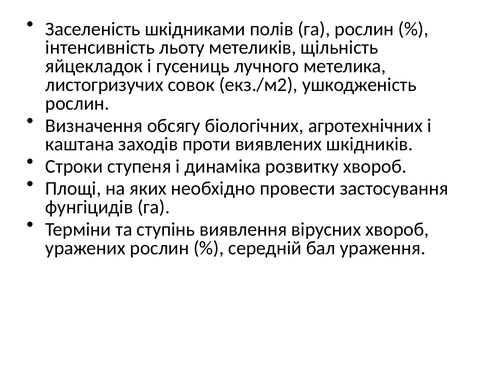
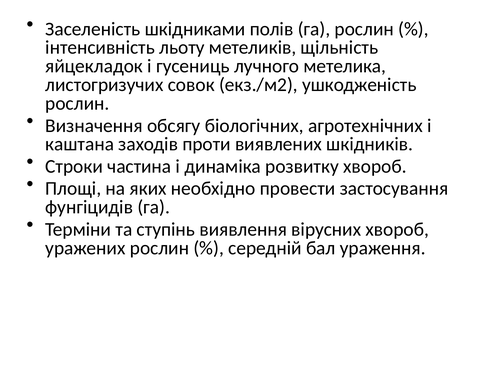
ступеня: ступеня -> частина
